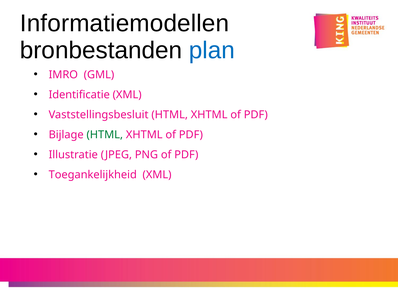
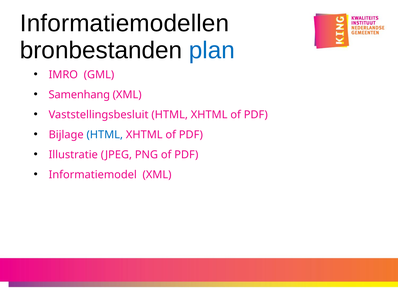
Identificatie: Identificatie -> Samenhang
HTML at (105, 135) colour: green -> blue
Toegankelijkheid: Toegankelijkheid -> Informatiemodel
